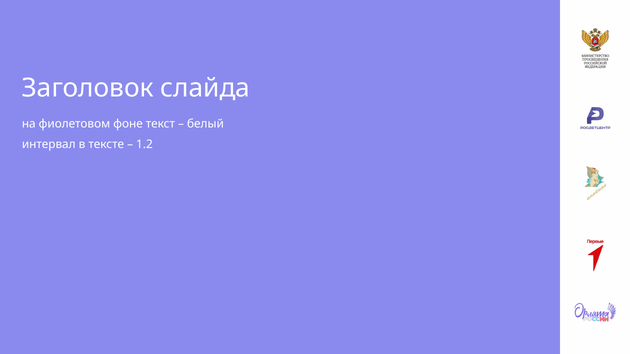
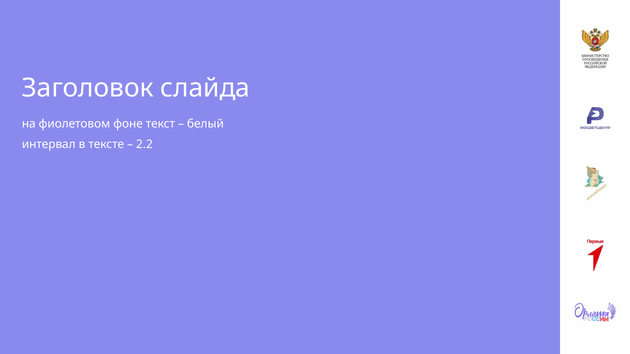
1.2: 1.2 -> 2.2
